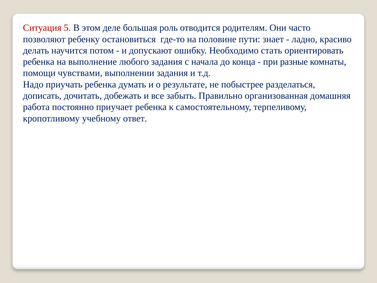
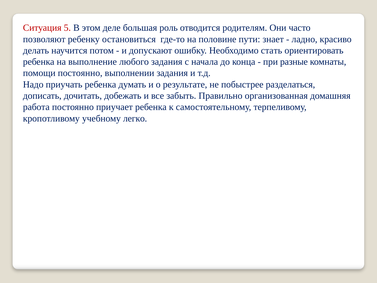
помощи чувствами: чувствами -> постоянно
ответ: ответ -> легко
